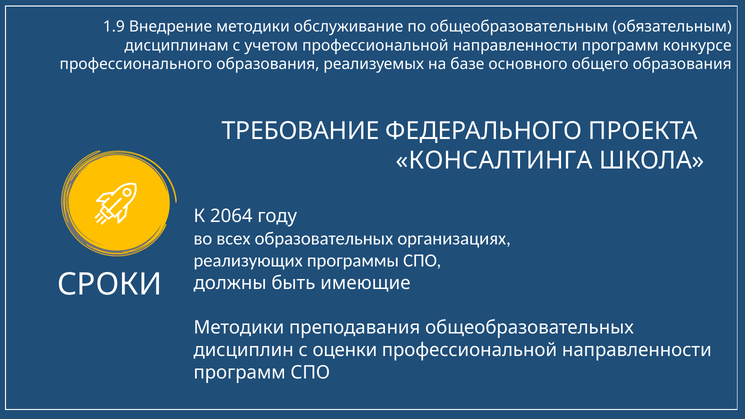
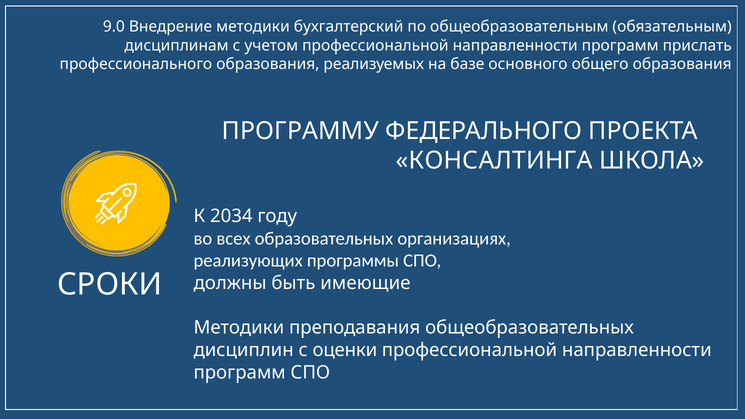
1.9: 1.9 -> 9.0
обслуживание: обслуживание -> бухгалтерский
конкурсе: конкурсе -> прислать
ТРЕБОВАНИЕ: ТРЕБОВАНИЕ -> ПРОГРАММУ
2064: 2064 -> 2034
